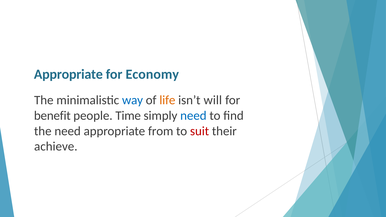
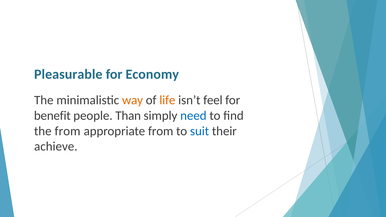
Appropriate at (68, 74): Appropriate -> Pleasurable
way colour: blue -> orange
will: will -> feel
Time: Time -> Than
the need: need -> from
suit colour: red -> blue
